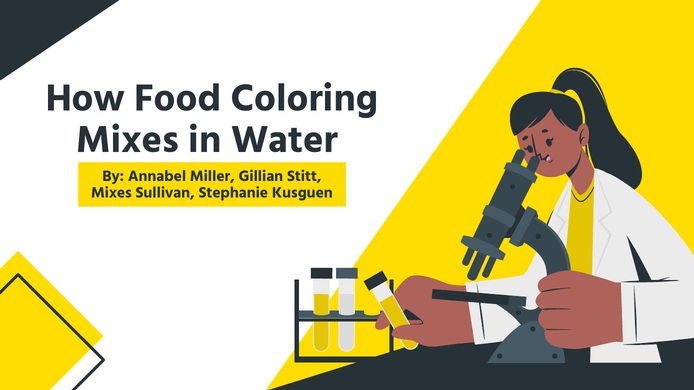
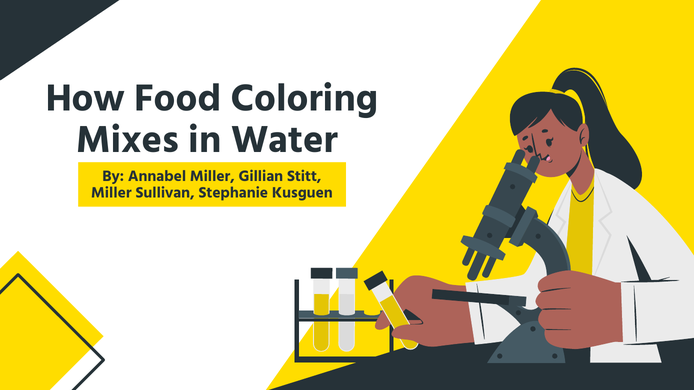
Mixes at (111, 193): Mixes -> Miller
